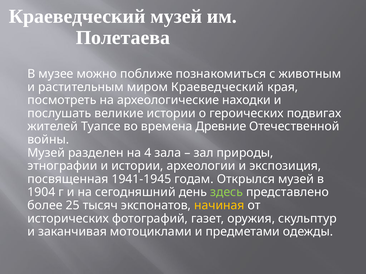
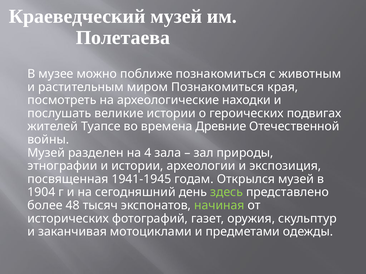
миром Краеведческий: Краеведческий -> Познакомиться
25: 25 -> 48
начиная colour: yellow -> light green
